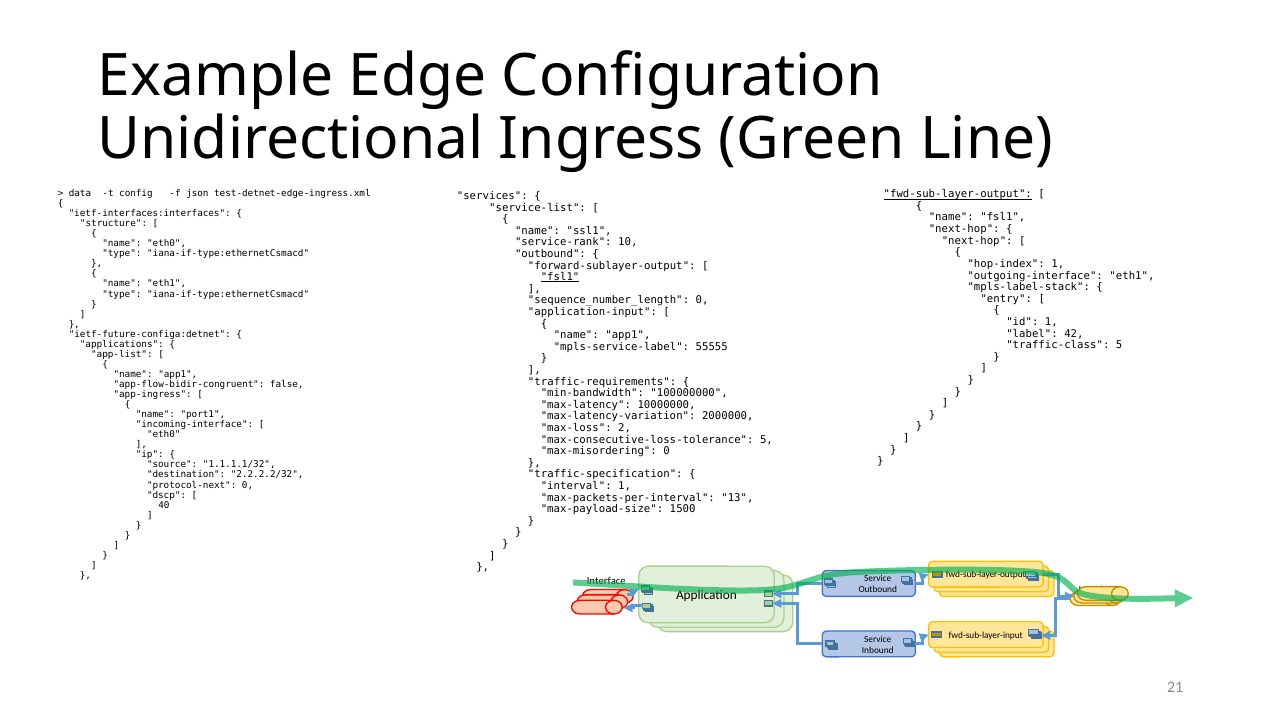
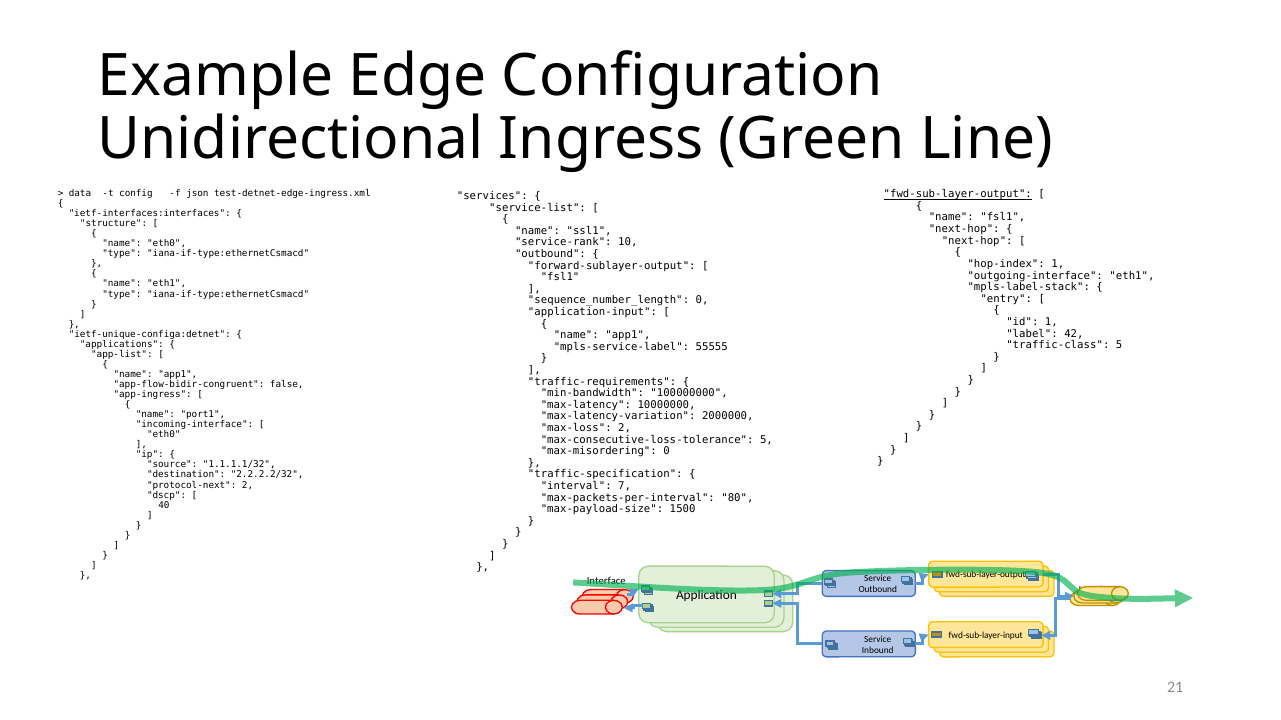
fsl1 at (560, 277) underline: present -> none
ietf-future-configa:detnet: ietf-future-configa:detnet -> ietf-unique-configa:detnet
protocol-next 0: 0 -> 2
interval 1: 1 -> 7
13: 13 -> 80
